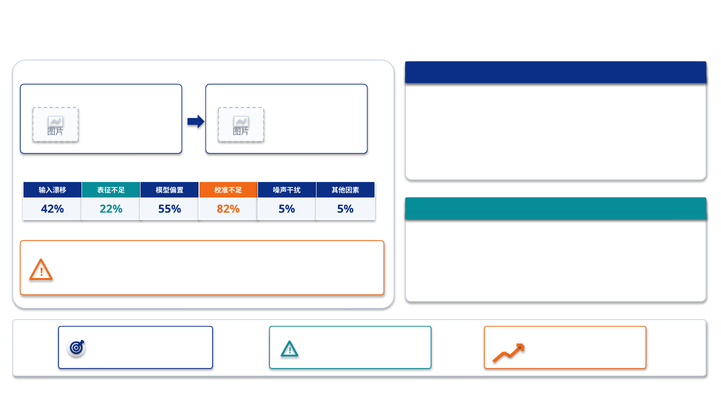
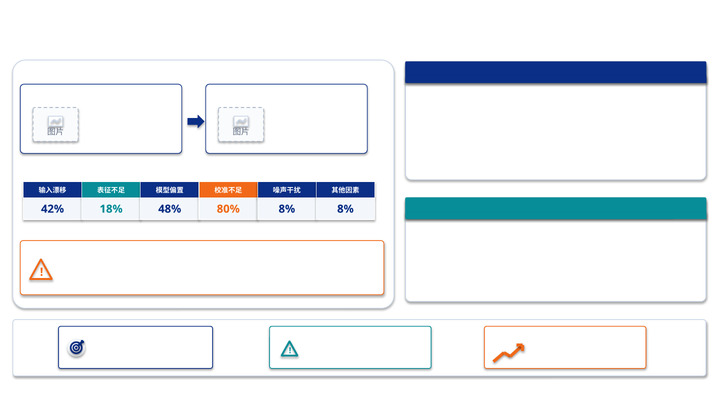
22%: 22% -> 18%
55%: 55% -> 48%
82%: 82% -> 80%
5% at (287, 209): 5% -> 8%
5% at (345, 209): 5% -> 8%
